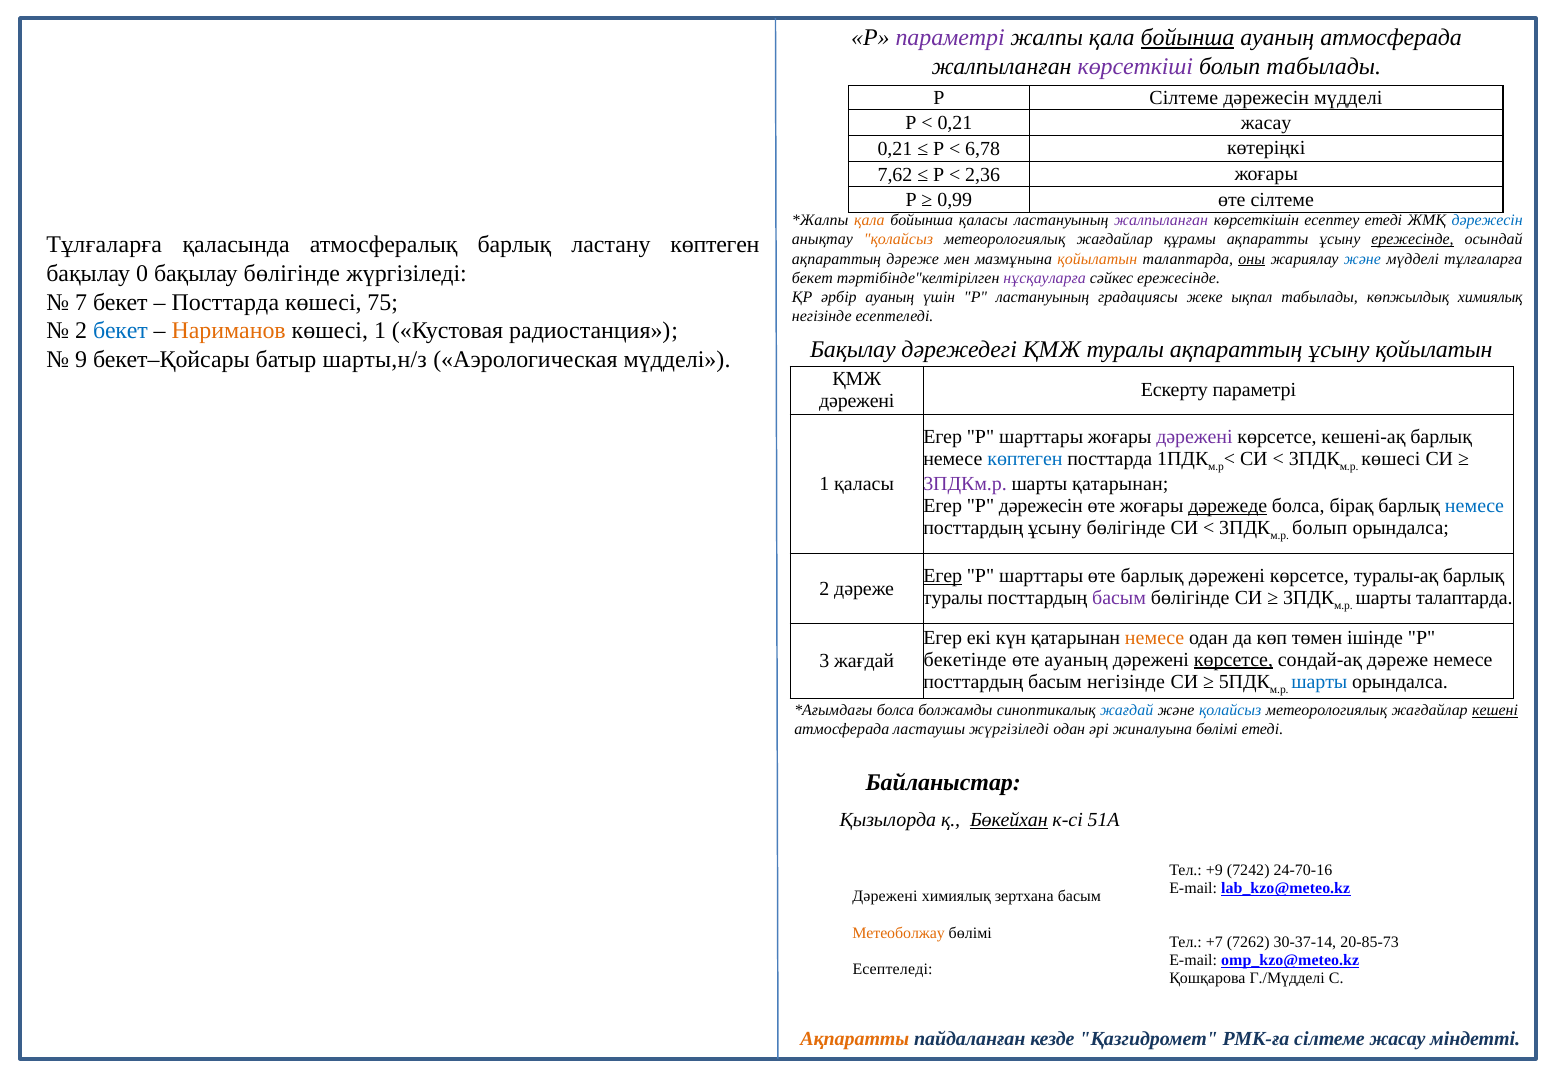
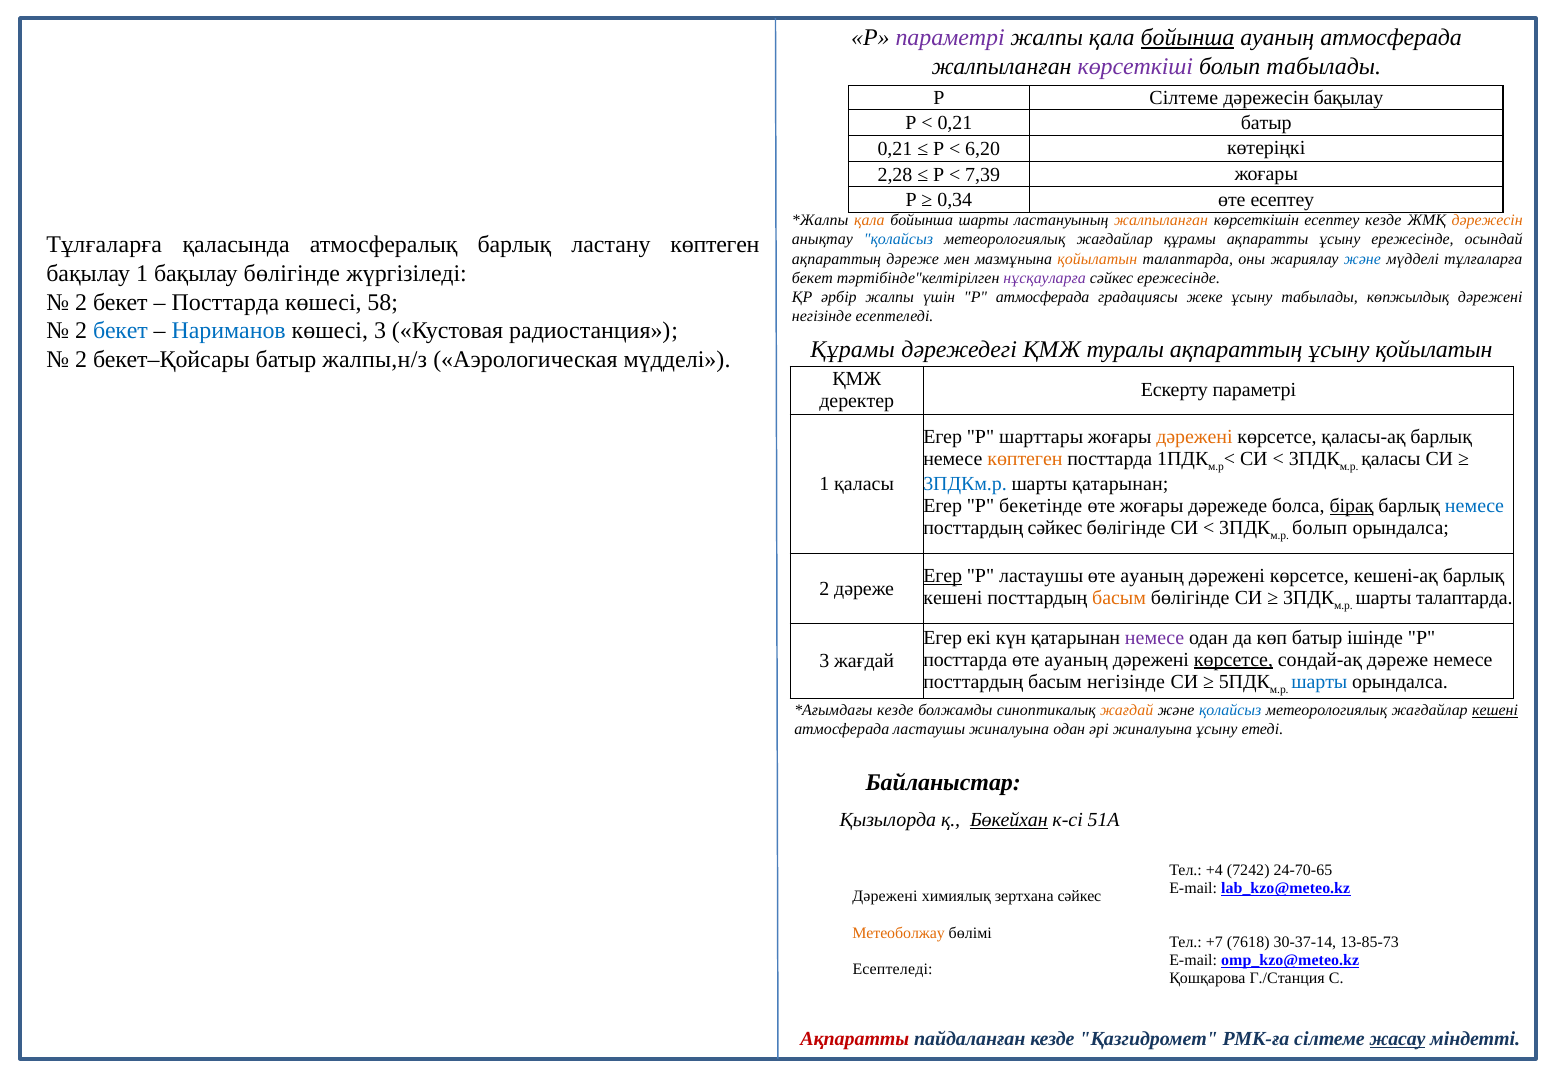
дәрежесін мүдделі: мүдделі -> бақылау
0,21 жасау: жасау -> батыр
6,78: 6,78 -> 6,20
7,62: 7,62 -> 2,28
2,36: 2,36 -> 7,39
0,99: 0,99 -> 0,34
өте сілтеме: сілтеме -> есептеу
бойынша қаласы: қаласы -> шарты
жалпыланған at (1161, 221) colour: purple -> orange
есептеу етеді: етеді -> кезде
дәрежесін at (1487, 221) colour: blue -> orange
қолайсыз at (898, 240) colour: orange -> blue
ережесінде at (1413, 240) underline: present -> none
оны underline: present -> none
бақылау 0: 0 -> 1
әрбір ауаның: ауаның -> жалпы
Р ластануының: ластануының -> атмосферада
жеке ықпал: ықпал -> ұсыну
көпжылдық химиялық: химиялық -> дәрежені
7 at (81, 302): 7 -> 2
75: 75 -> 58
Нариманов colour: orange -> blue
көшесі 1: 1 -> 3
Бақылау at (853, 350): Бақылау -> Құрамы
9 at (81, 360): 9 -> 2
шарты,н/з: шарты,н/з -> жалпы,н/з
дәрежені at (857, 401): дәрежені -> деректер
дәрежені at (1194, 437) colour: purple -> orange
кешені-ақ: кешені-ақ -> қаласы-ақ
көптеген at (1025, 459) colour: blue -> orange
көшесі at (1391, 459): көшесі -> қаласы
3ПДКм.р colour: purple -> blue
P дәрежесін: дәрежесін -> бекетінде
дәрежеде underline: present -> none
бірақ underline: none -> present
посттардың ұсыну: ұсыну -> сәйкес
шарттары at (1041, 576): шарттары -> ластаушы
барлық at (1152, 576): барлық -> ауаның
туралы-ақ: туралы-ақ -> кешені-ақ
туралы at (953, 598): туралы -> кешені
басым at (1119, 598) colour: purple -> orange
немесе at (1155, 638) colour: orange -> purple
көп төмен: төмен -> батыр
бекетінде at (965, 660): бекетінде -> посттарда
болса at (895, 710): болса -> кезде
жағдай at (1127, 710) colour: blue -> orange
ластаушы жүргізіледі: жүргізіледі -> жиналуына
жиналуына бөлімі: бөлімі -> ұсыну
+9: +9 -> +4
24-70-16: 24-70-16 -> 24-70-65
зертхана басым: басым -> сәйкес
7262: 7262 -> 7618
20-85-73: 20-85-73 -> 13-85-73
Г./Мүдделі: Г./Мүдделі -> Г./Станция
Ақпаратты at (855, 1039) colour: orange -> red
жасау at (1398, 1039) underline: none -> present
